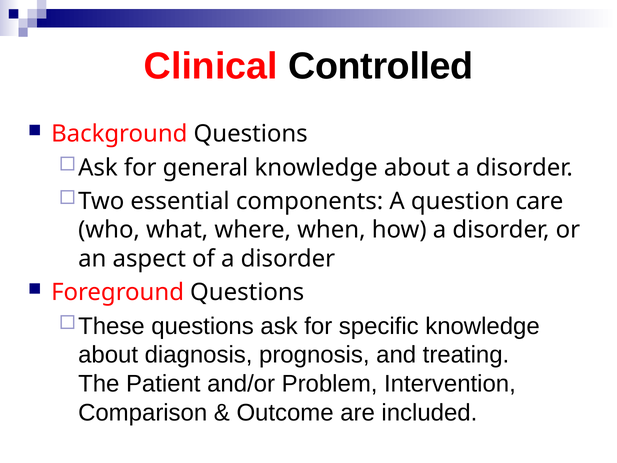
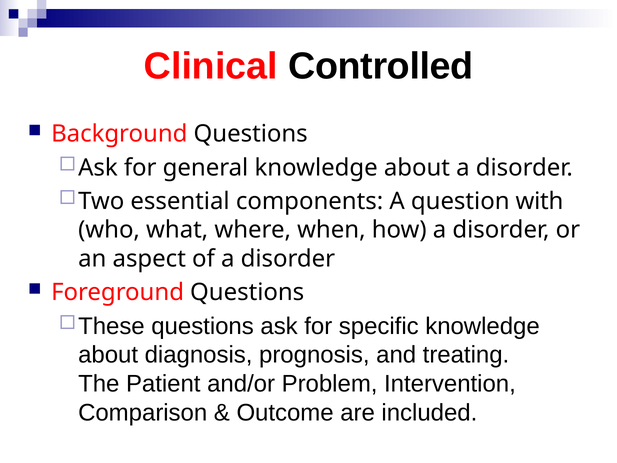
care: care -> with
